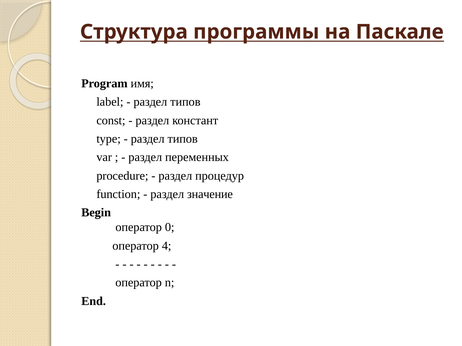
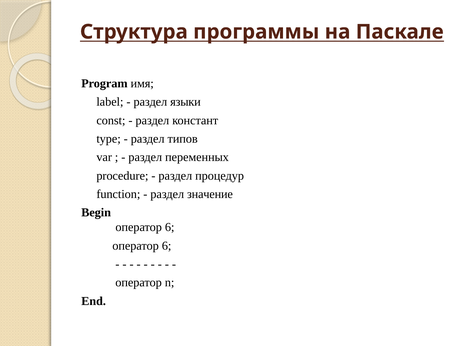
типов at (185, 102): типов -> языки
0 at (170, 228): 0 -> 6
4 at (167, 246): 4 -> 6
